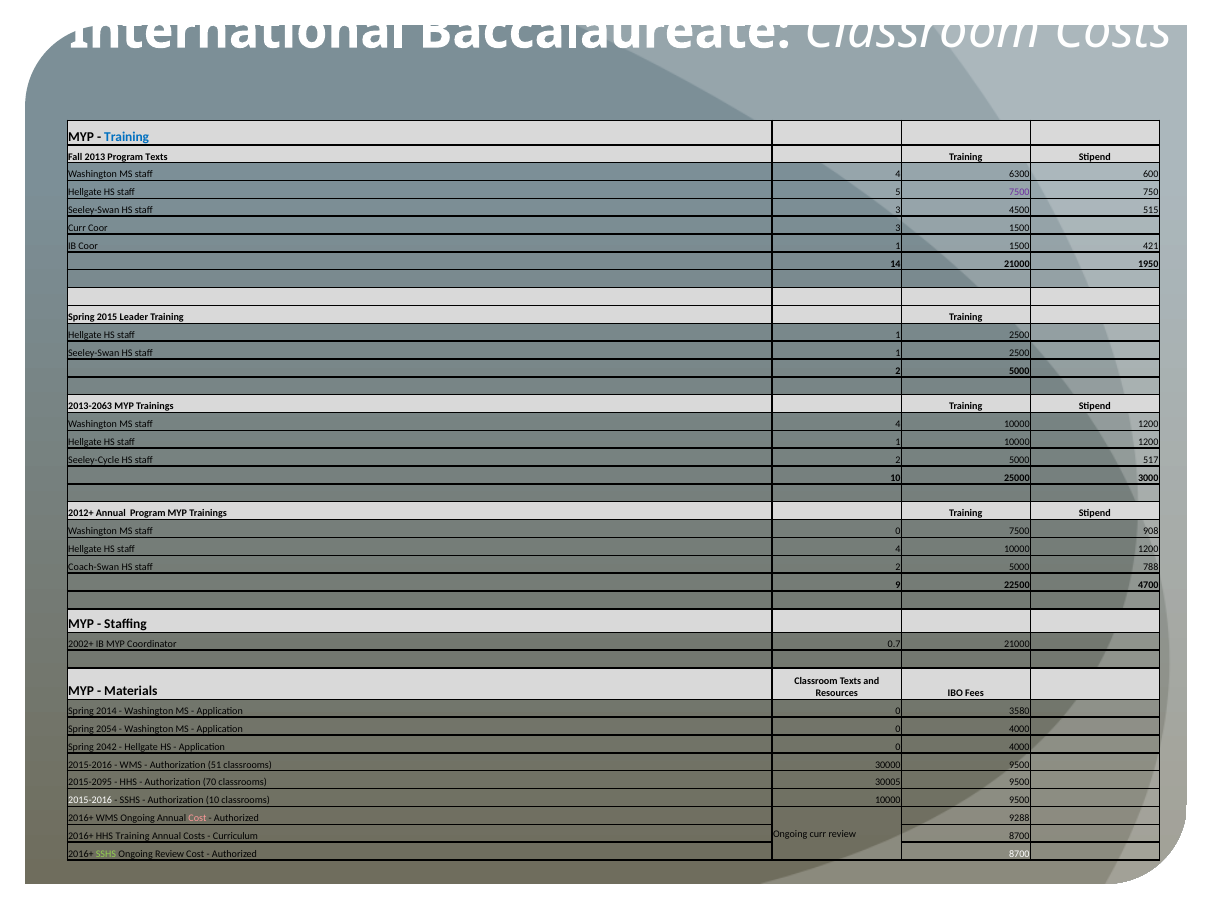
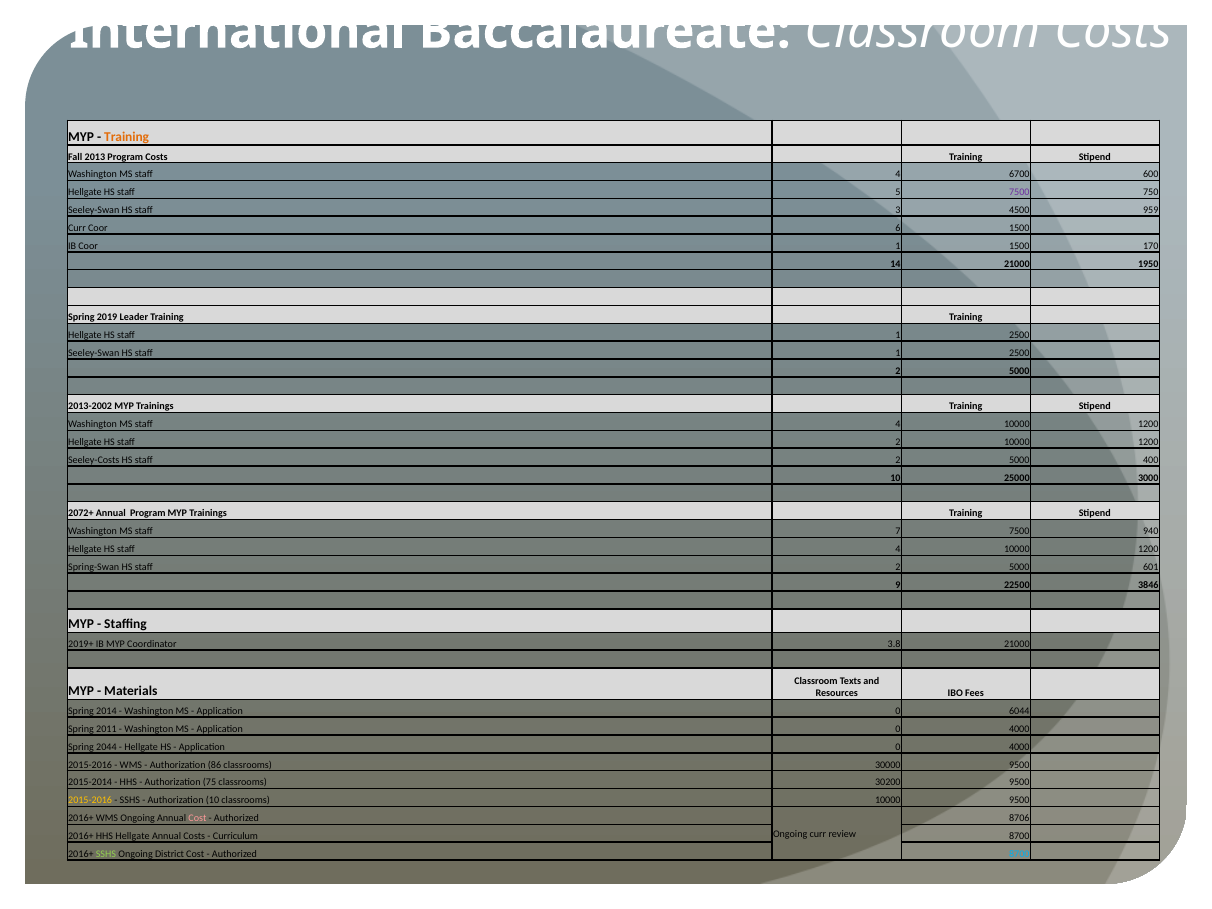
Training at (127, 137) colour: blue -> orange
Program Texts: Texts -> Costs
6300: 6300 -> 6700
515: 515 -> 959
Coor 3: 3 -> 6
421: 421 -> 170
2015: 2015 -> 2019
2013-2063: 2013-2063 -> 2013-2002
1 at (898, 442): 1 -> 2
Seeley-Cycle: Seeley-Cycle -> Seeley-Costs
517: 517 -> 400
2012+: 2012+ -> 2072+
staff 0: 0 -> 7
908: 908 -> 940
Coach-Swan: Coach-Swan -> Spring-Swan
788: 788 -> 601
4700: 4700 -> 3846
2002+: 2002+ -> 2019+
0.7: 0.7 -> 3.8
3580: 3580 -> 6044
2054: 2054 -> 2011
2042: 2042 -> 2044
51: 51 -> 86
2015-2095: 2015-2095 -> 2015-2014
70: 70 -> 75
30005: 30005 -> 30200
2015-2016 at (90, 800) colour: white -> yellow
9288: 9288 -> 8706
HHS Training: Training -> Hellgate
Ongoing Review: Review -> District
8700 at (1019, 854) colour: white -> light blue
